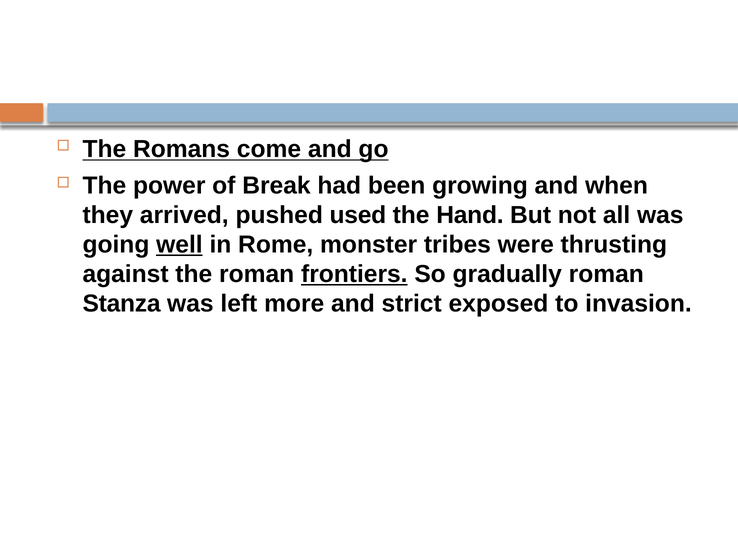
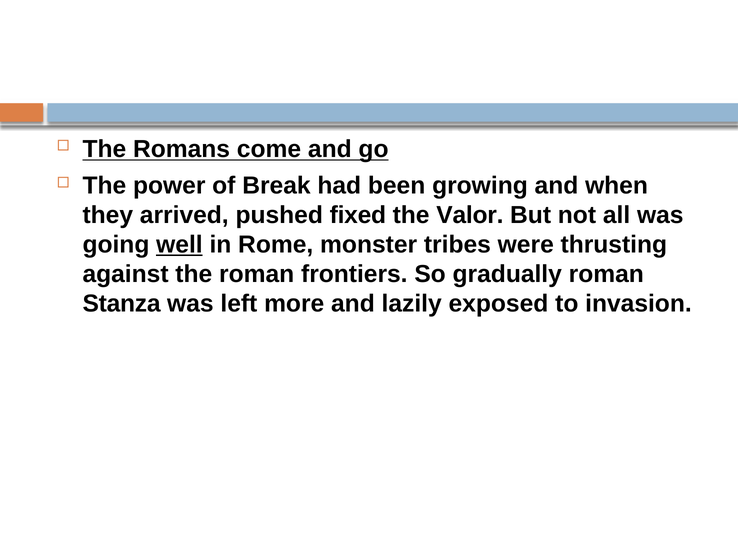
used: used -> fixed
Hand: Hand -> Valor
frontiers underline: present -> none
strict: strict -> lazily
